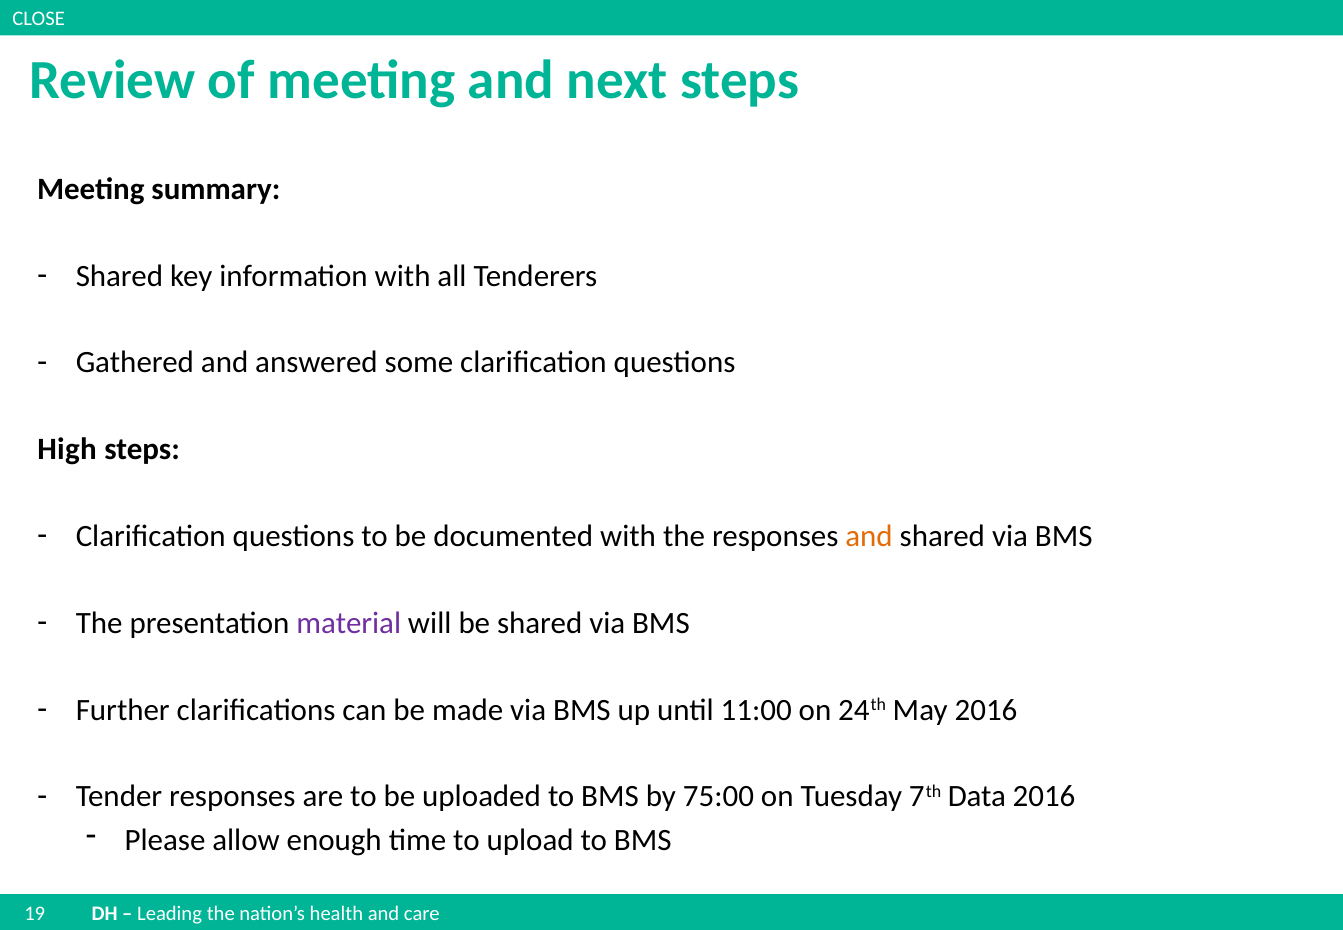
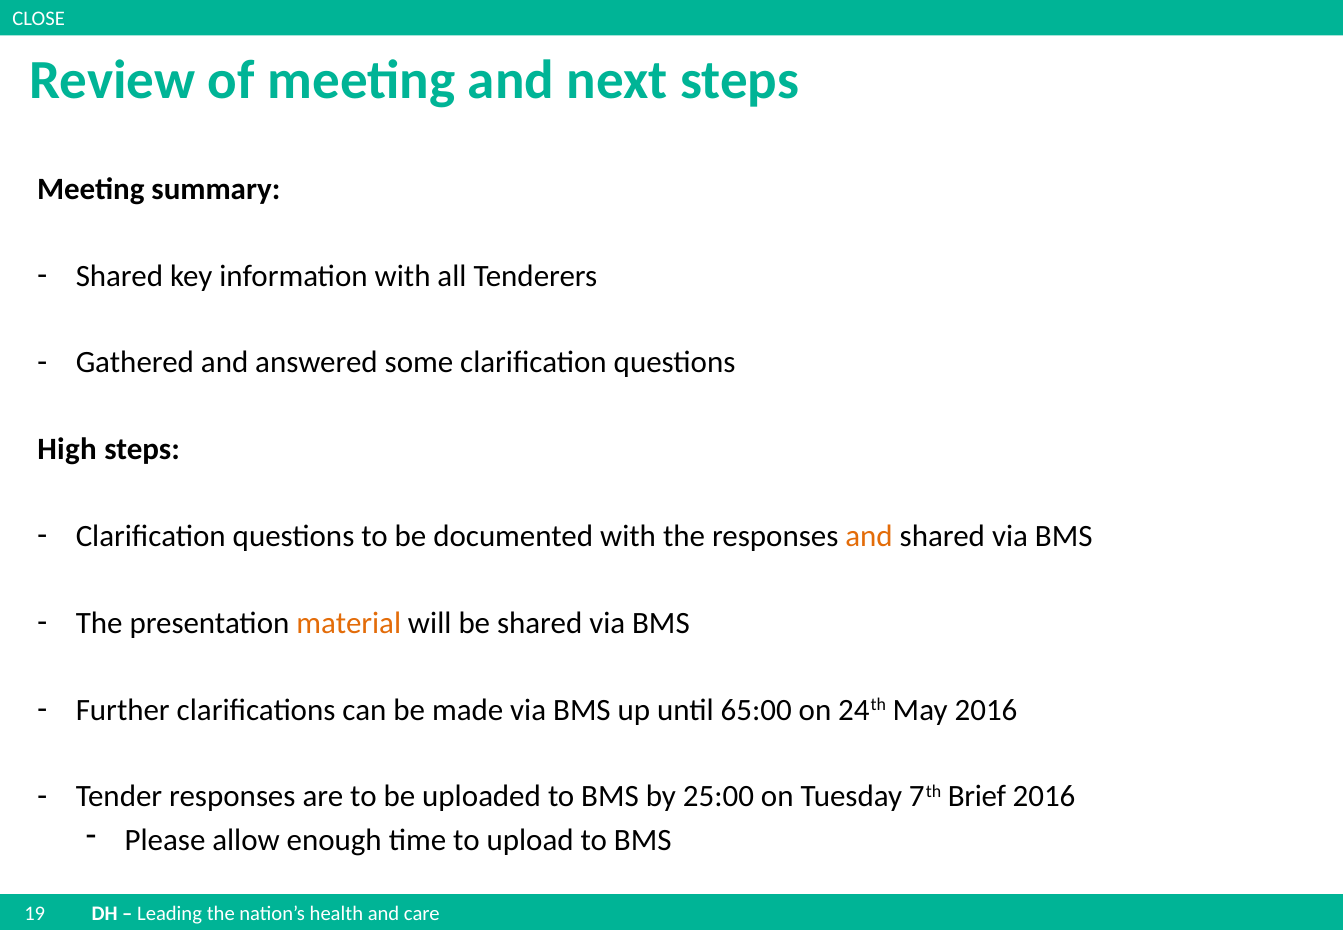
material colour: purple -> orange
11:00: 11:00 -> 65:00
75:00: 75:00 -> 25:00
Data: Data -> Brief
